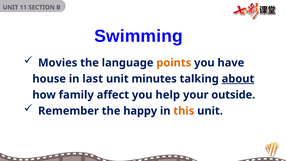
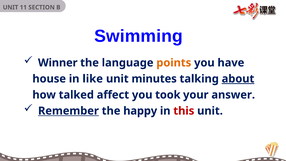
Movies: Movies -> Winner
last: last -> like
family: family -> talked
help: help -> took
outside: outside -> answer
Remember underline: none -> present
this colour: orange -> red
